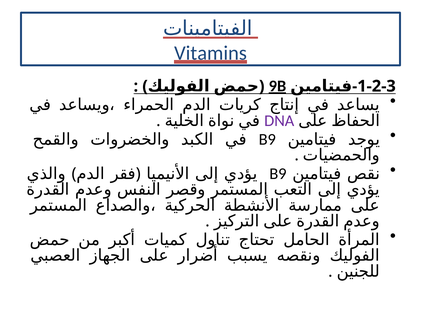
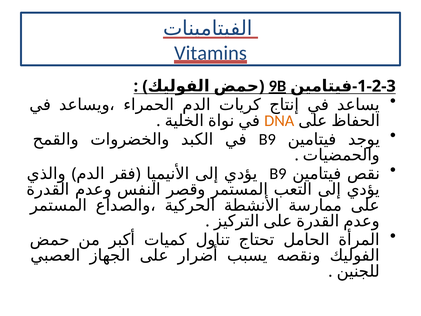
DNA colour: purple -> orange
